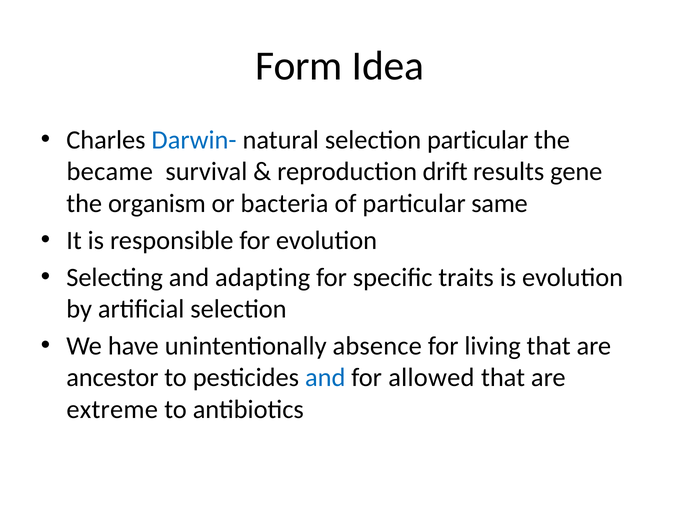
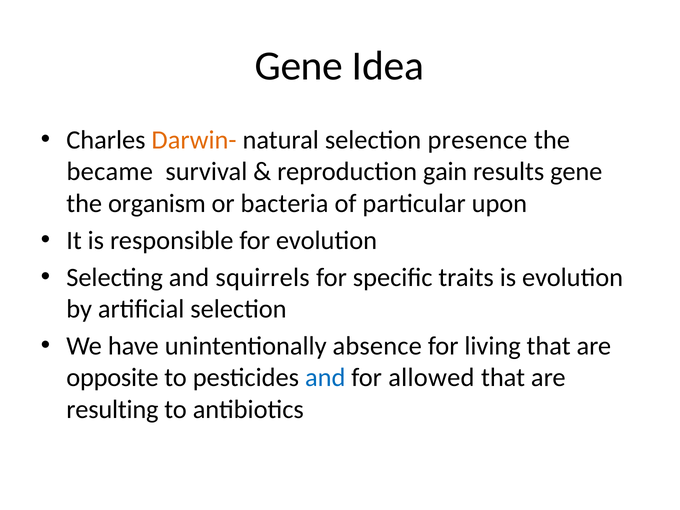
Form at (299, 66): Form -> Gene
Darwin- colour: blue -> orange
selection particular: particular -> presence
drift: drift -> gain
same: same -> upon
adapting: adapting -> squirrels
ancestor: ancestor -> opposite
extreme: extreme -> resulting
